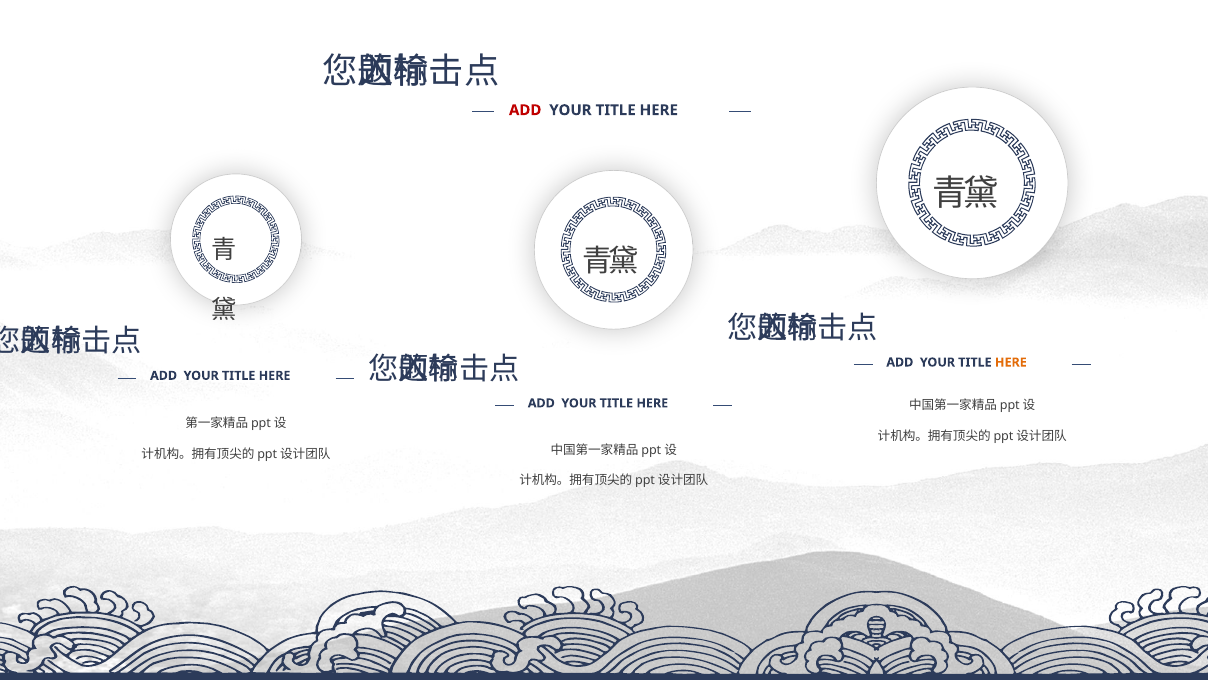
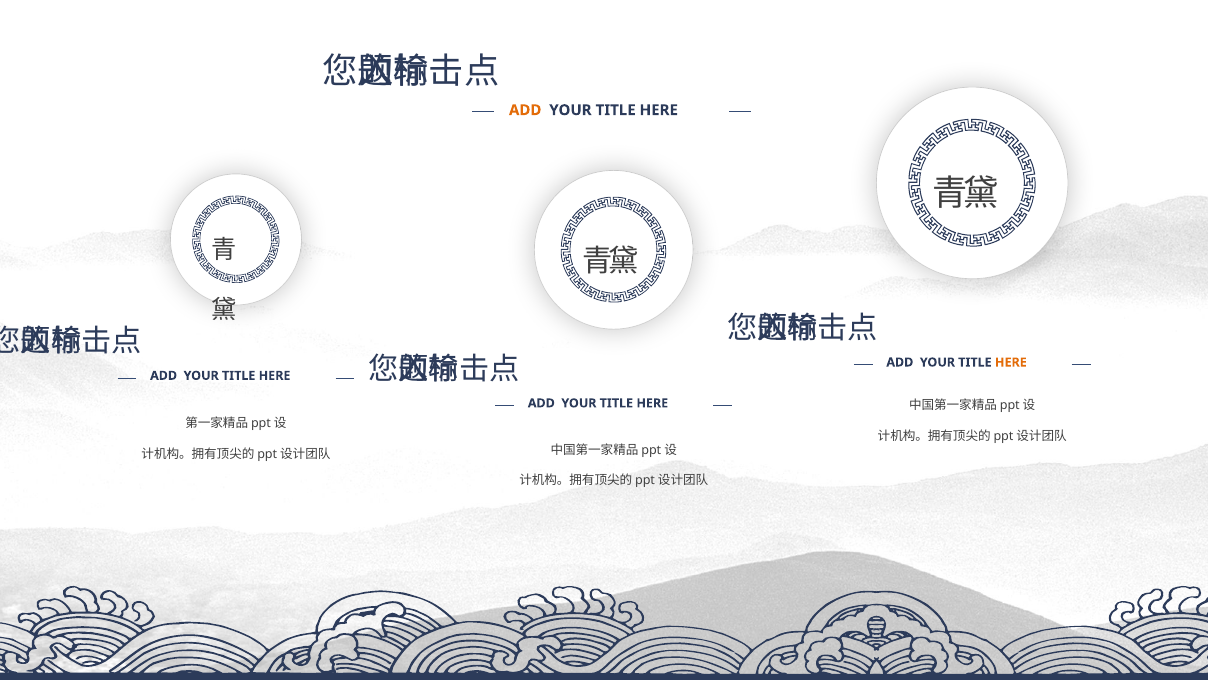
ADD at (525, 110) colour: red -> orange
